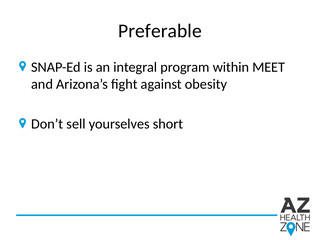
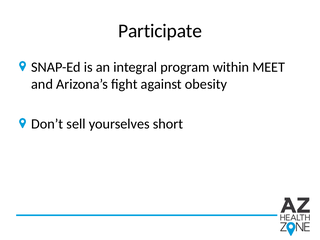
Preferable: Preferable -> Participate
